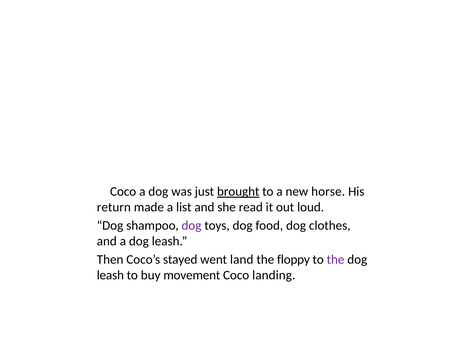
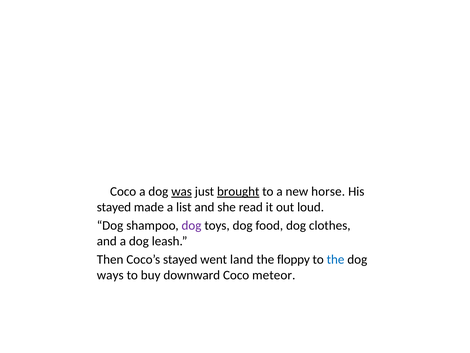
was underline: none -> present
return at (114, 207): return -> stayed
the at (336, 259) colour: purple -> blue
leash at (110, 275): leash -> ways
movement: movement -> downward
landing: landing -> meteor
